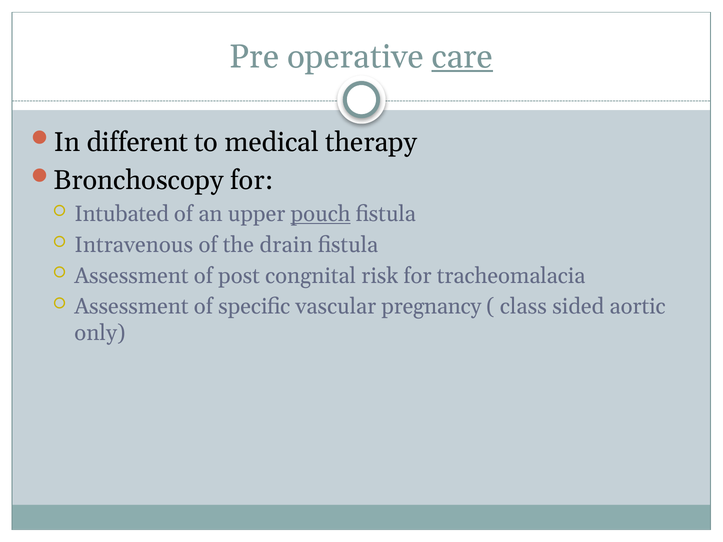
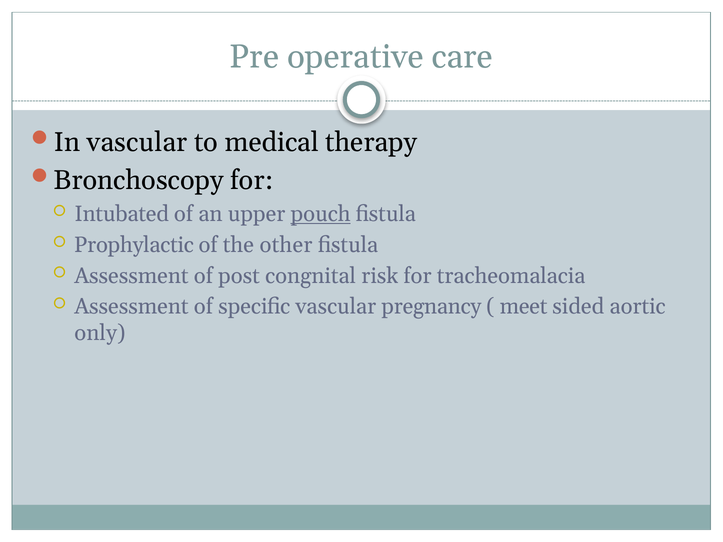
care underline: present -> none
In different: different -> vascular
Intravenous: Intravenous -> Prophylactic
drain: drain -> other
class: class -> meet
